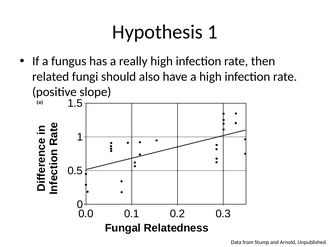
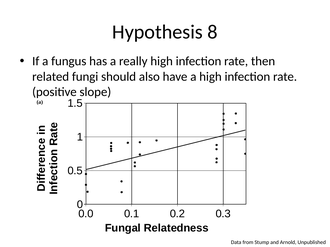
Hypothesis 1: 1 -> 8
